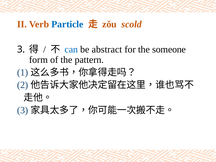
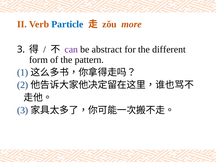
scold: scold -> more
can colour: blue -> purple
someone: someone -> different
